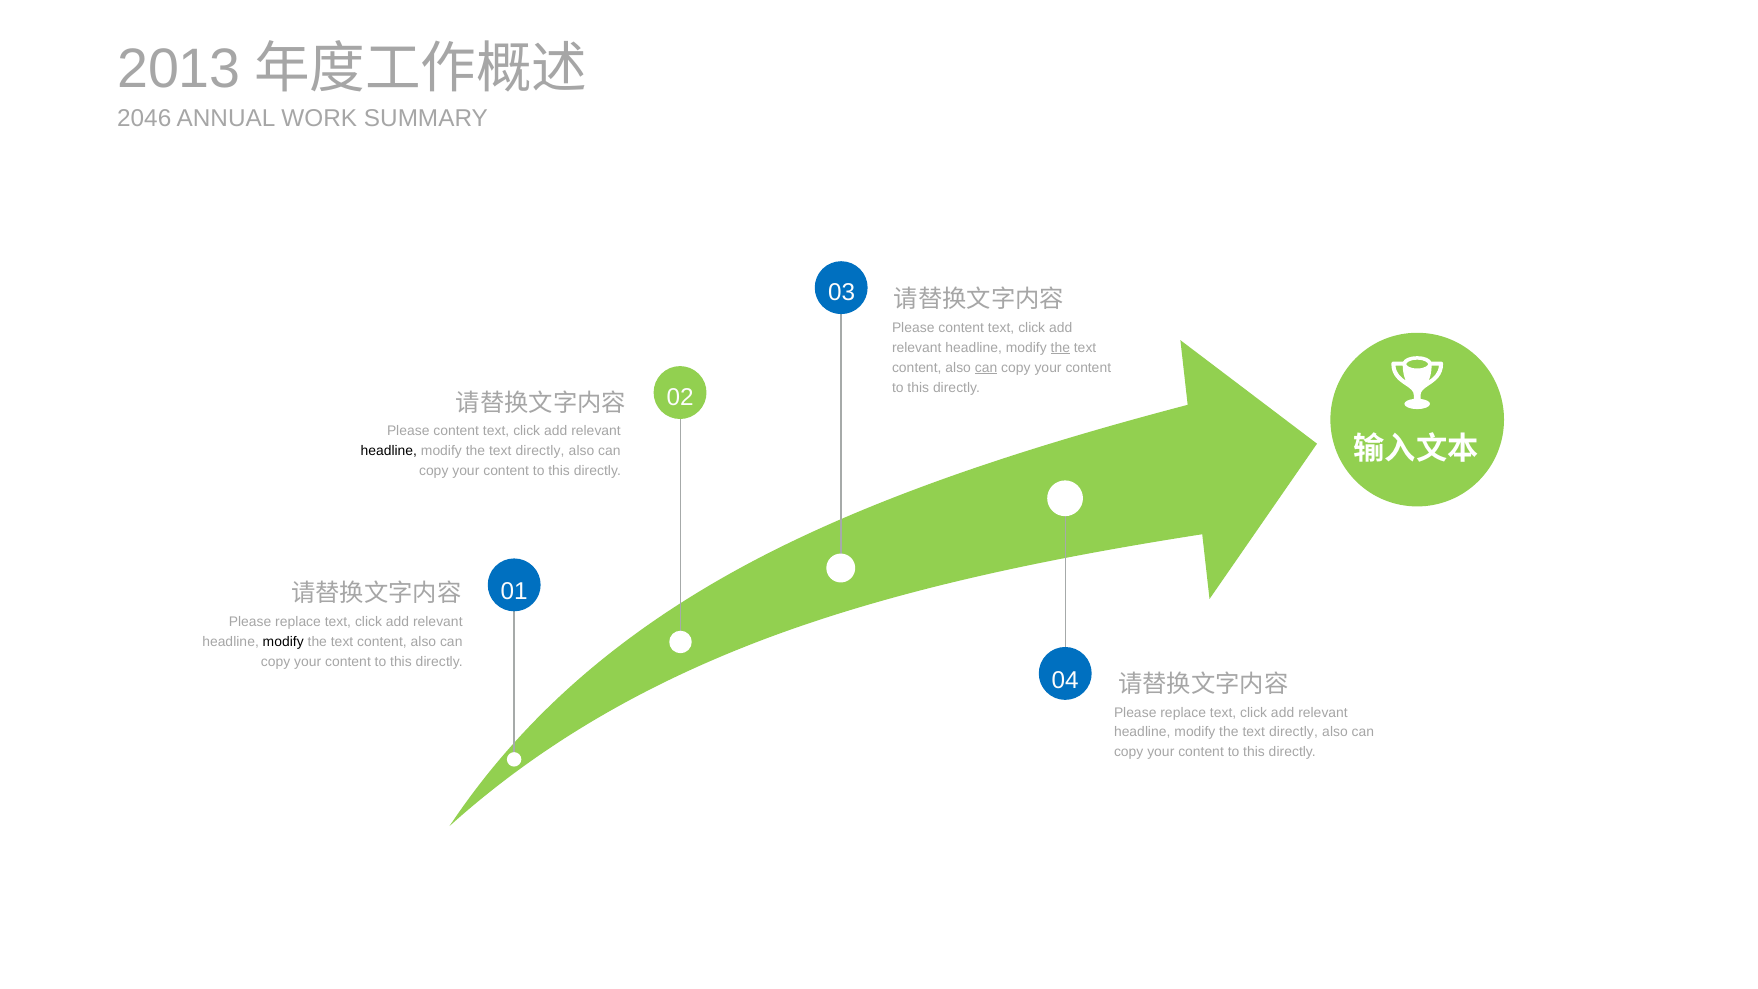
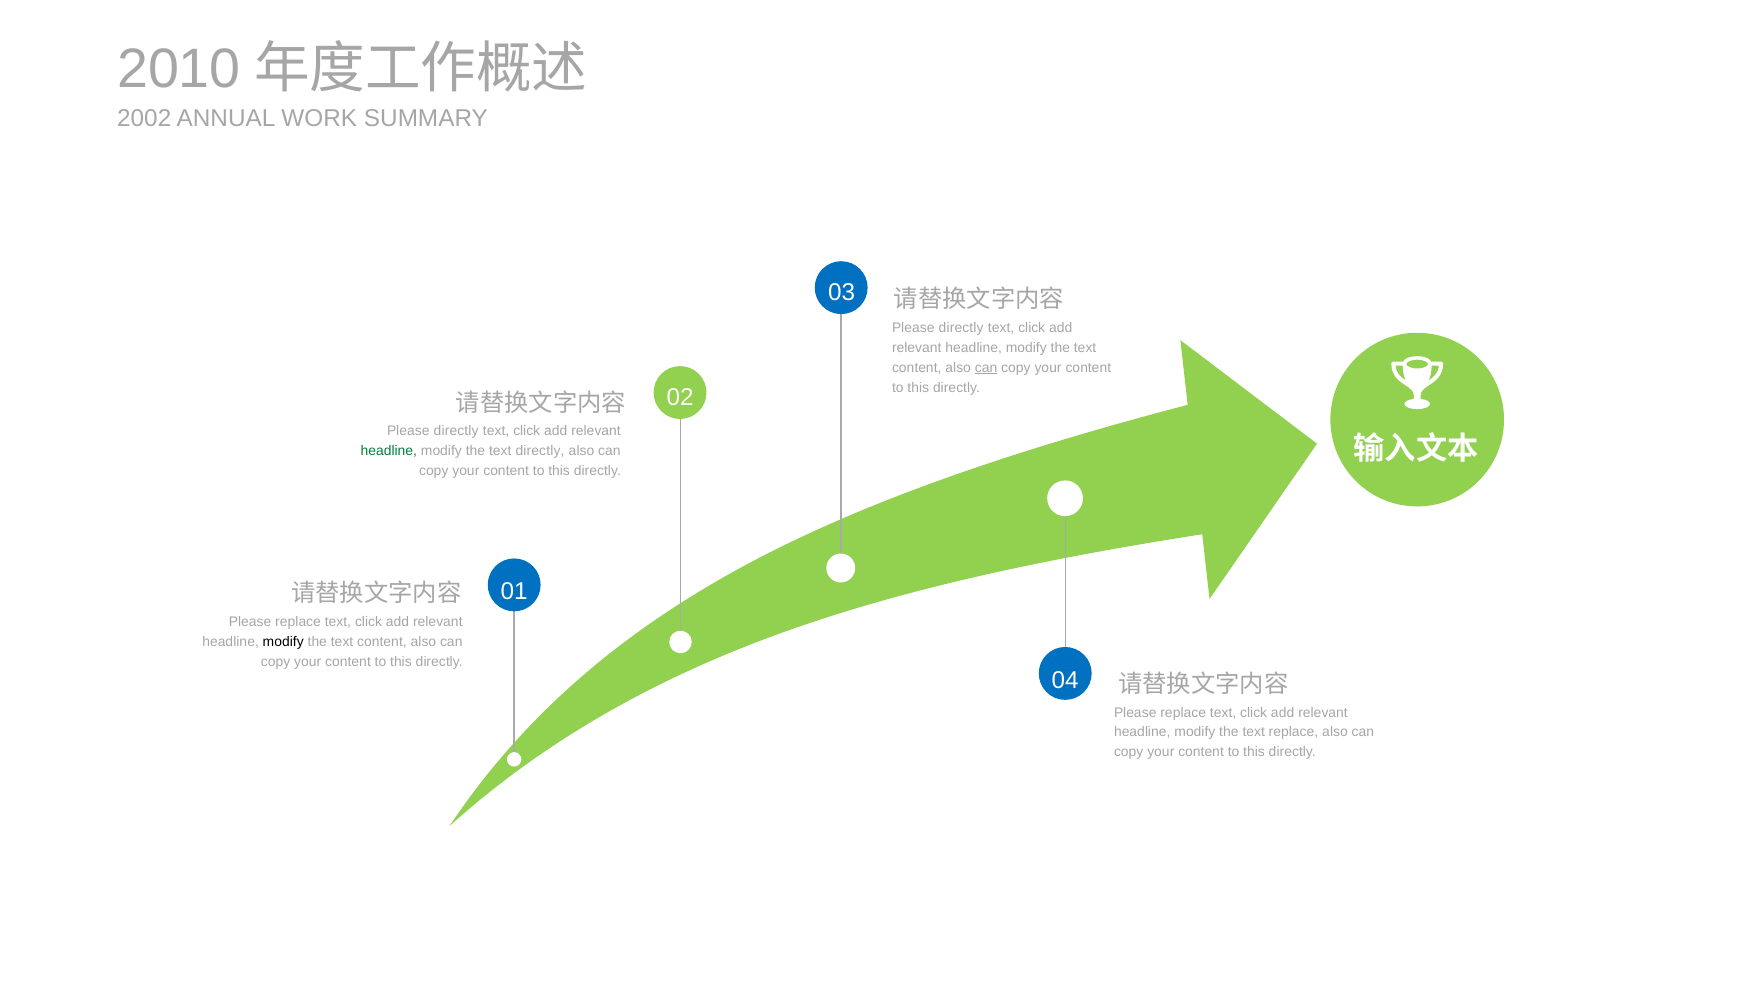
2013: 2013 -> 2010
2046: 2046 -> 2002
content at (961, 328): content -> directly
the at (1060, 348) underline: present -> none
content at (456, 431): content -> directly
headline at (389, 451) colour: black -> green
directly at (1293, 732): directly -> replace
